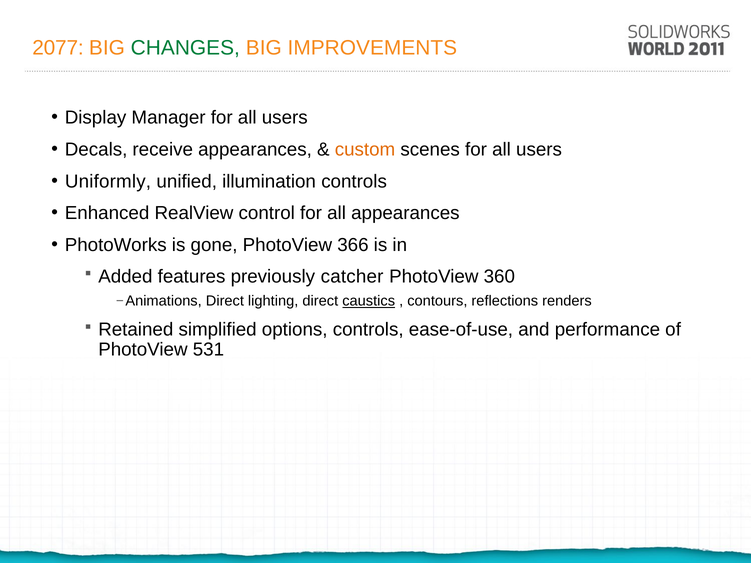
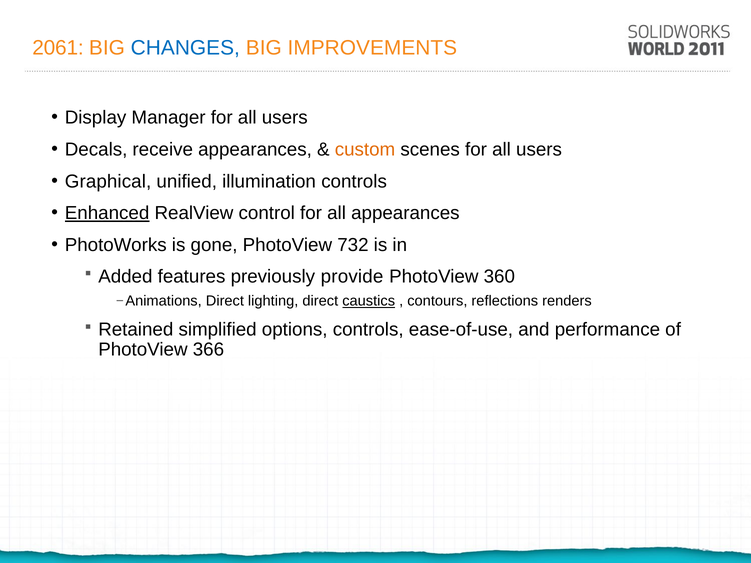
2077: 2077 -> 2061
CHANGES colour: green -> blue
Uniformly: Uniformly -> Graphical
Enhanced underline: none -> present
366: 366 -> 732
catcher: catcher -> provide
531: 531 -> 366
